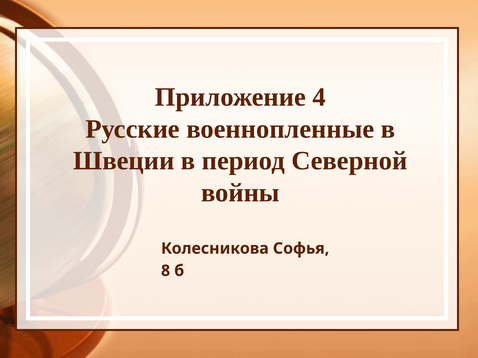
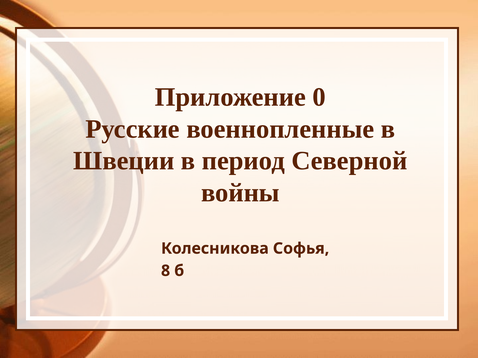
4: 4 -> 0
